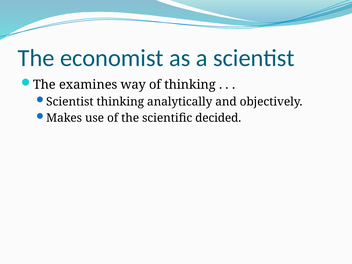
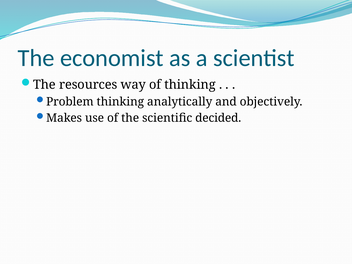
examines: examines -> resources
Scientist at (70, 102): Scientist -> Problem
